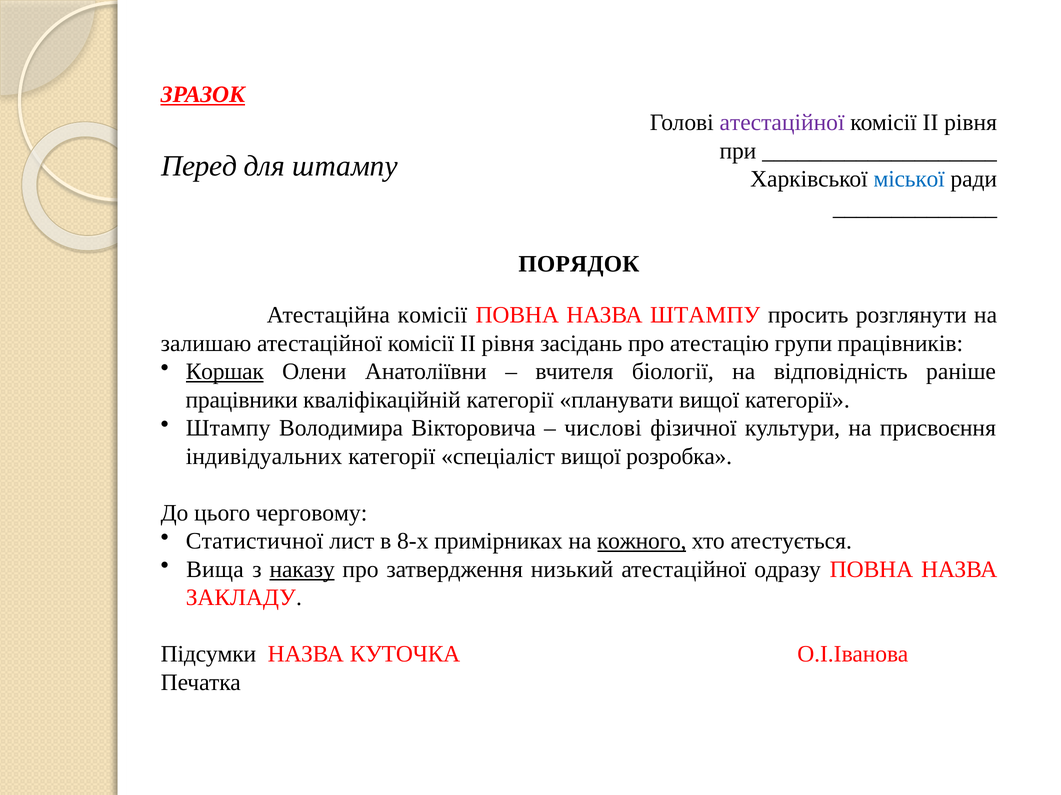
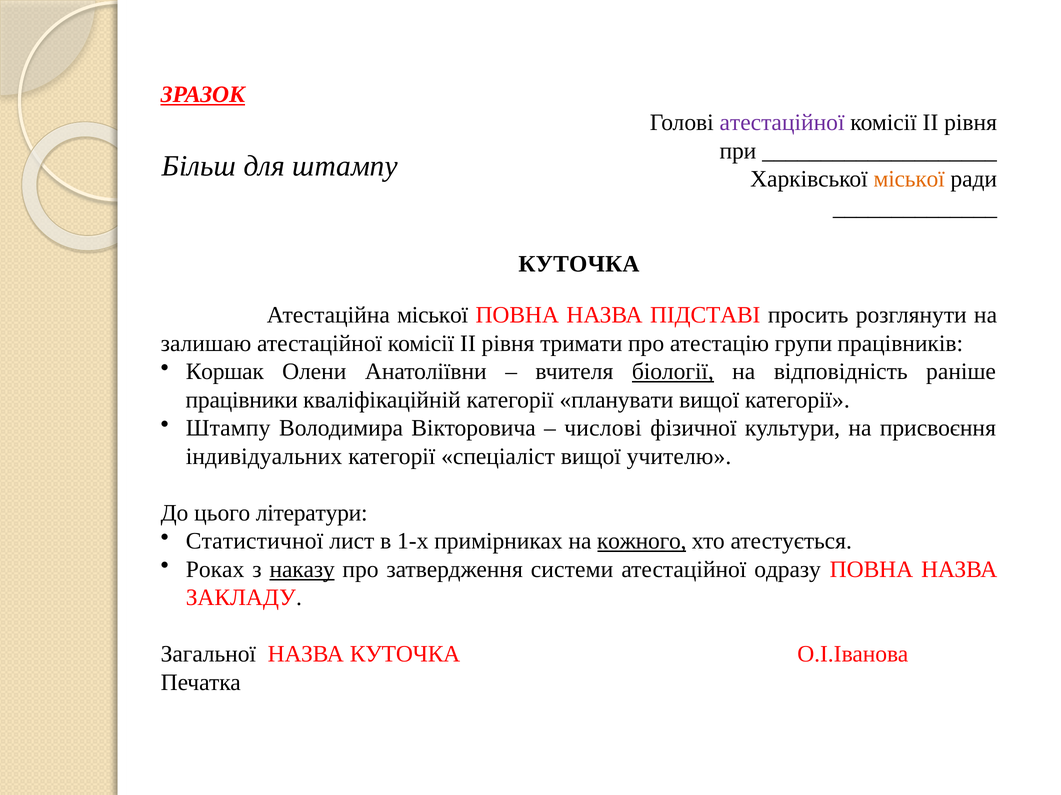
Перед: Перед -> Більш
міської at (909, 179) colour: blue -> orange
ПОРЯДОК at (579, 264): ПОРЯДОК -> КУТОЧКА
Атестаційна комісії: комісії -> міської
НАЗВА ШТАМПУ: ШТАМПУ -> ПІДСТАВІ
засідань: засідань -> тримати
Коршак underline: present -> none
біології underline: none -> present
розробка: розробка -> учителю
черговому: черговому -> літератури
8-х: 8-х -> 1-х
Вища: Вища -> Роках
низький: низький -> системи
Підсумки: Підсумки -> Загальної
